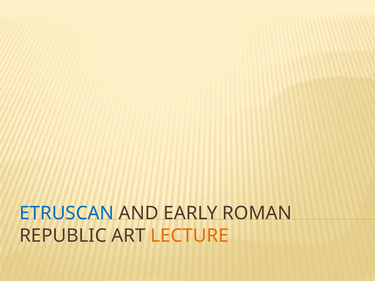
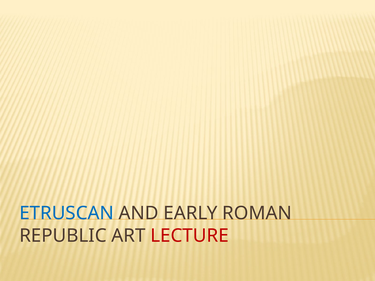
LECTURE colour: orange -> red
